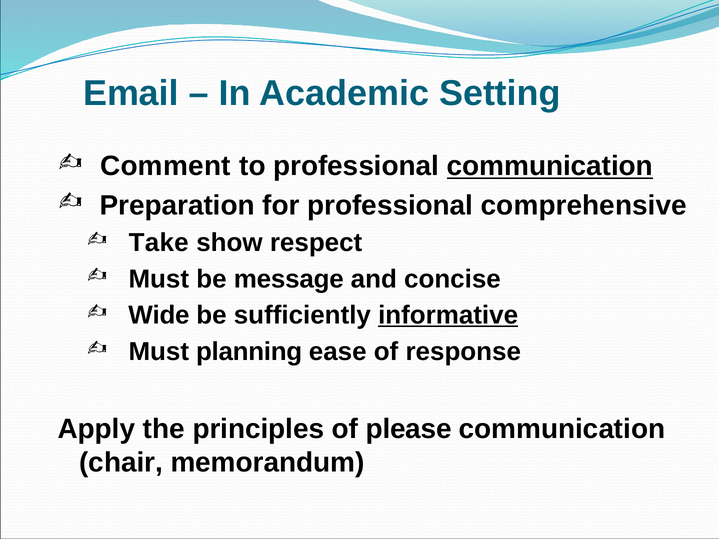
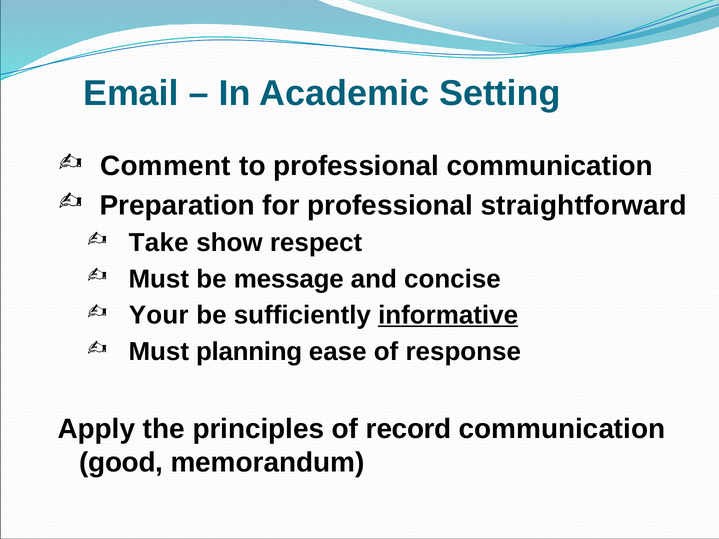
communication at (550, 166) underline: present -> none
comprehensive: comprehensive -> straightforward
Wide: Wide -> Your
please: please -> record
chair: chair -> good
